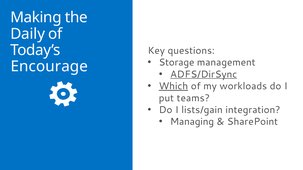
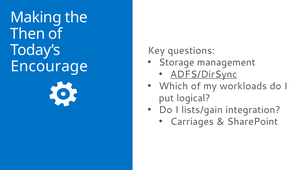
Daily: Daily -> Then
Which underline: present -> none
teams: teams -> logical
Managing: Managing -> Carriages
